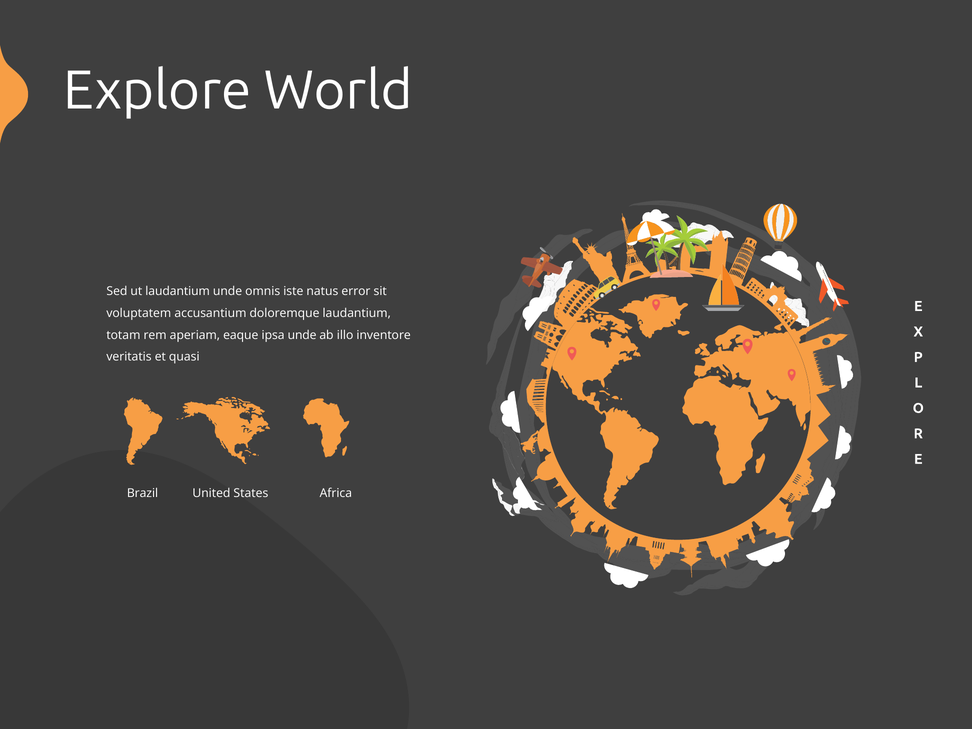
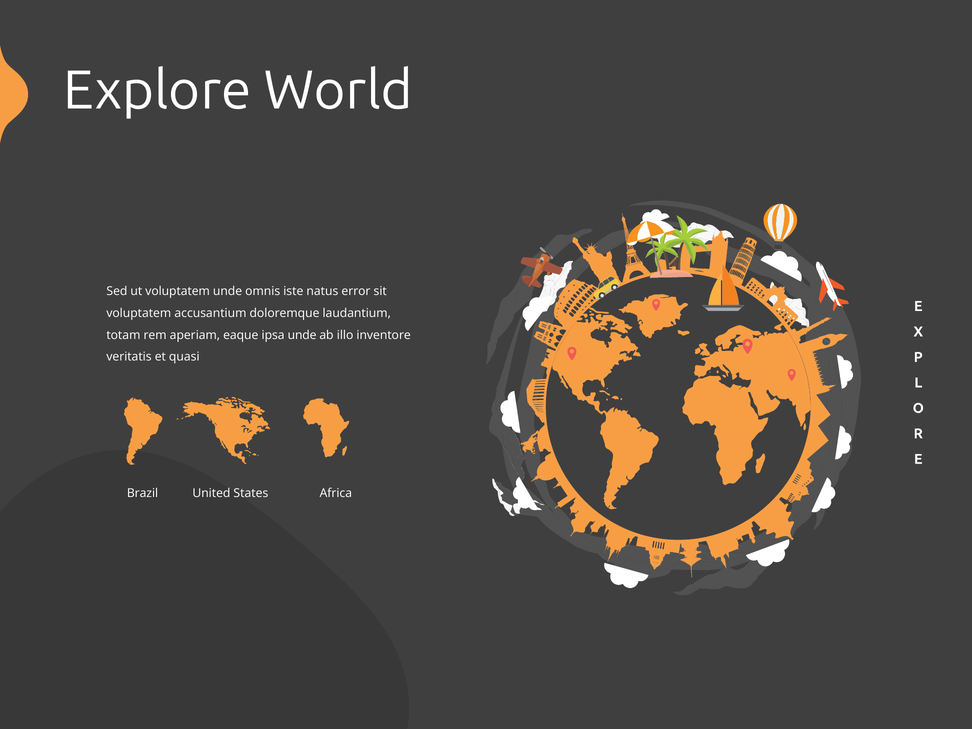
ut laudantium: laudantium -> voluptatem
